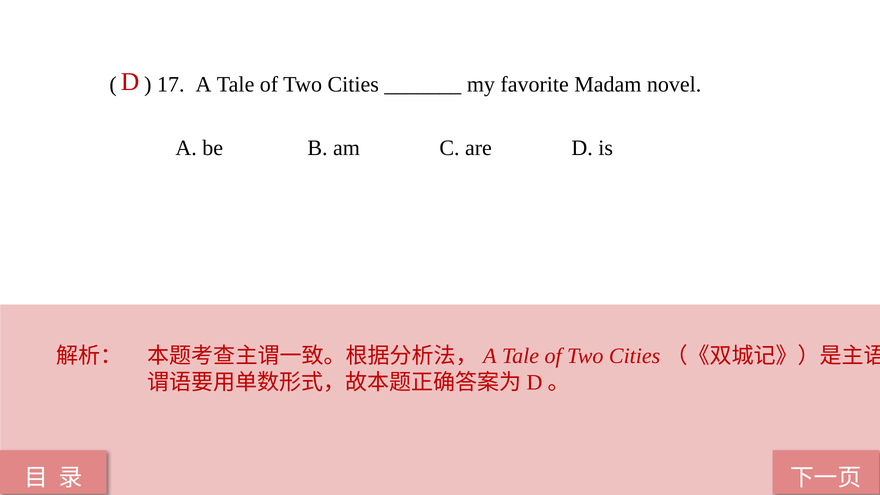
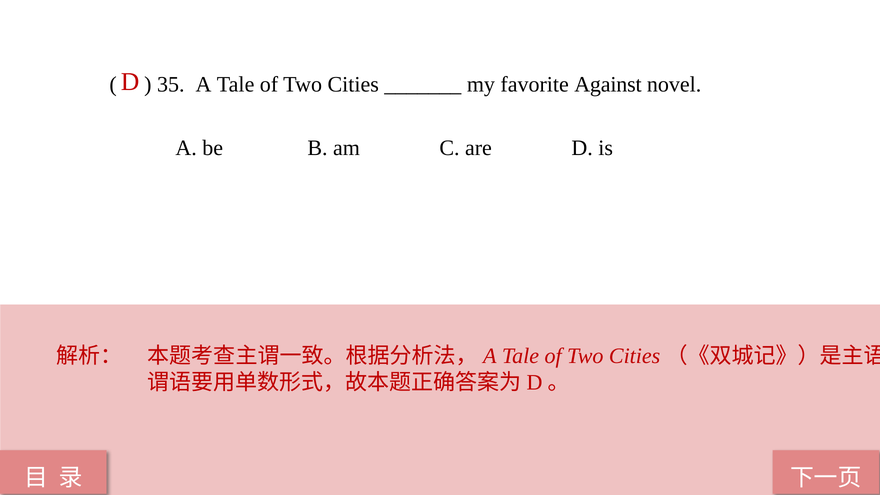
17: 17 -> 35
Madam: Madam -> Against
